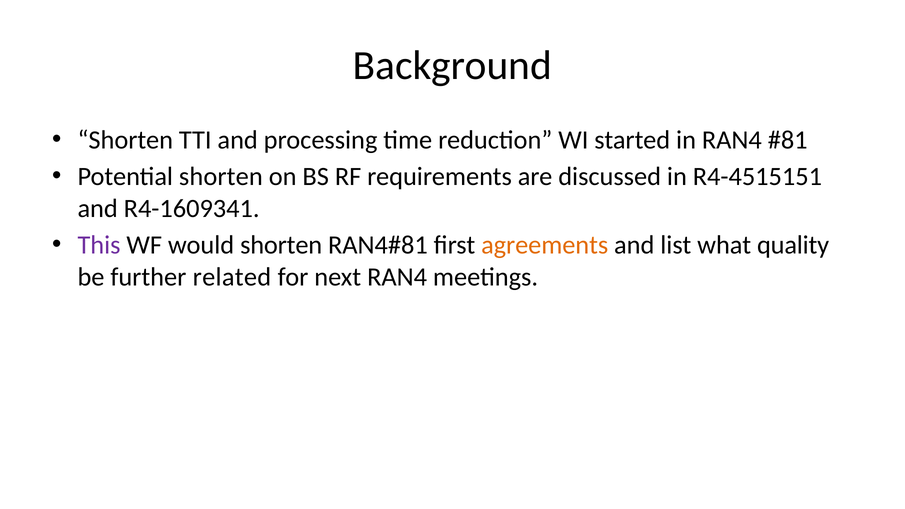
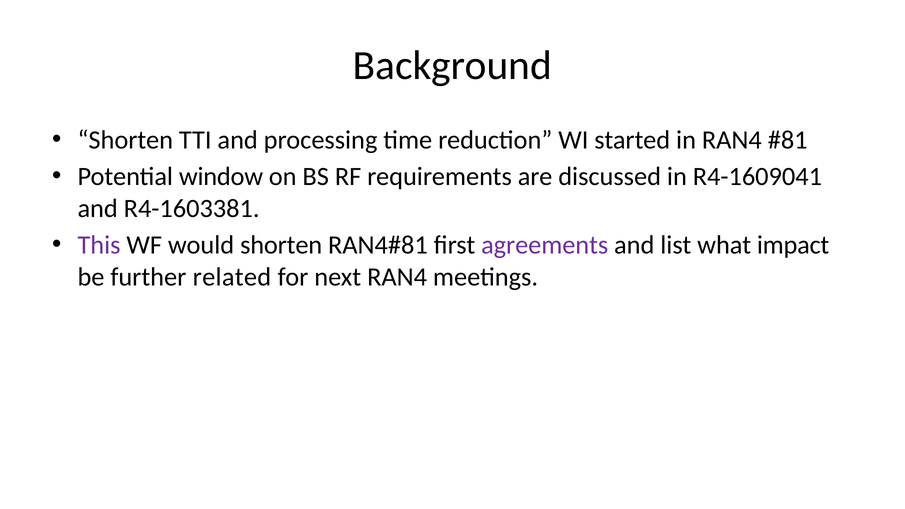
Potential shorten: shorten -> window
R4-4515151: R4-4515151 -> R4-1609041
R4-1609341: R4-1609341 -> R4-1603381
agreements colour: orange -> purple
quality: quality -> impact
